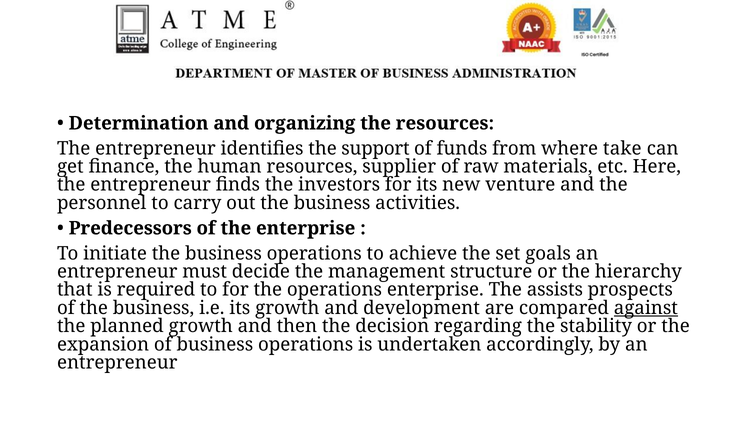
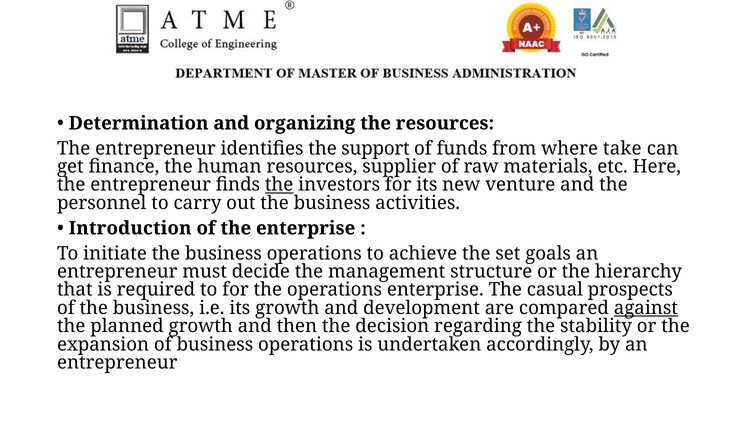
the at (279, 185) underline: none -> present
Predecessors: Predecessors -> Introduction
assists: assists -> casual
